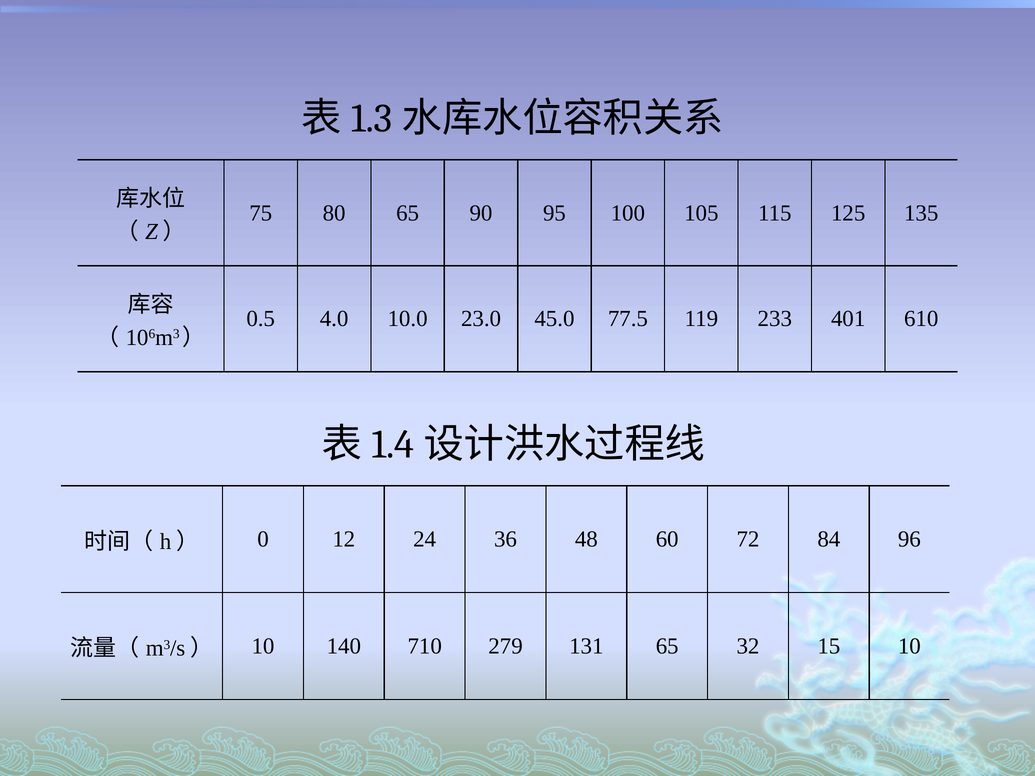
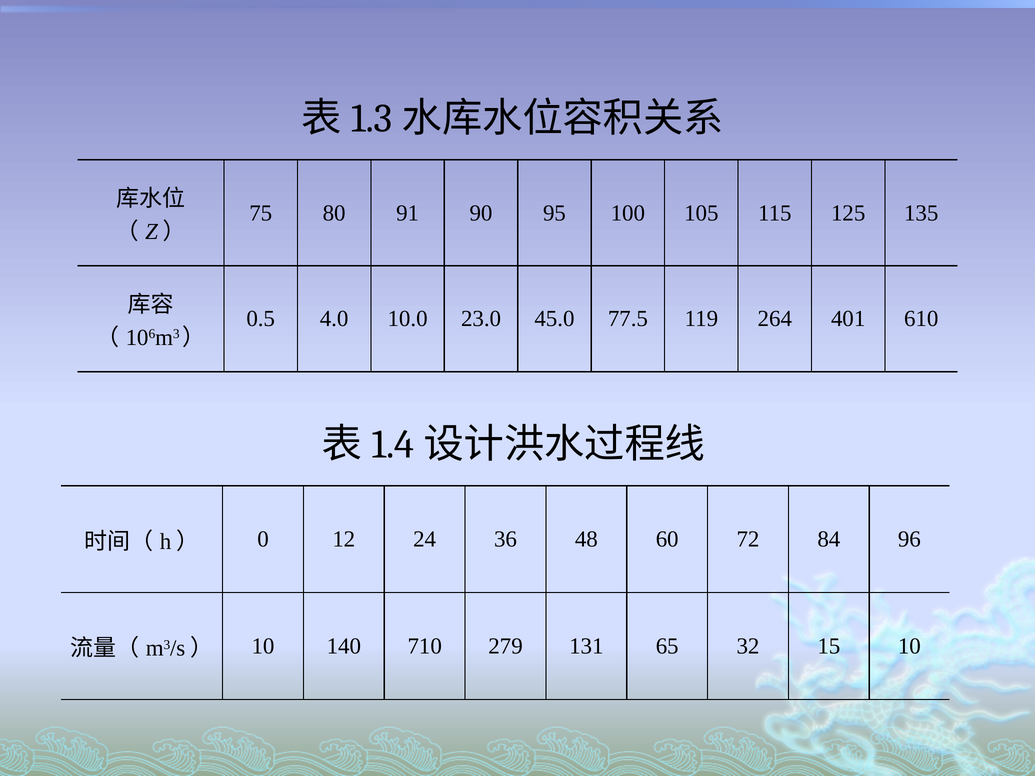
80 65: 65 -> 91
233: 233 -> 264
